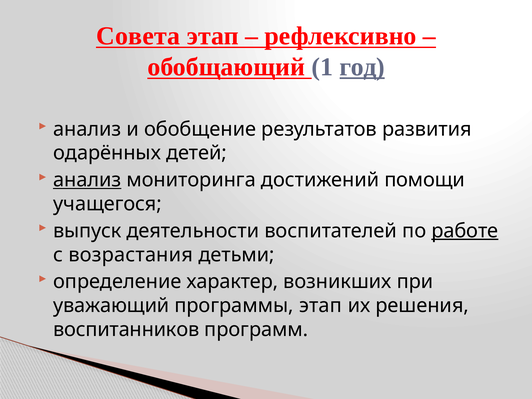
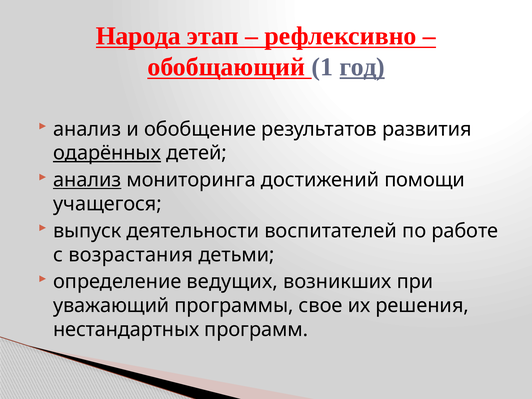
Совета: Совета -> Народа
одарённых underline: none -> present
работе underline: present -> none
характер: характер -> ведущих
программы этап: этап -> свое
воспитанников: воспитанников -> нестандартных
